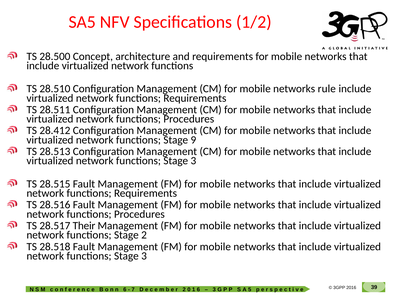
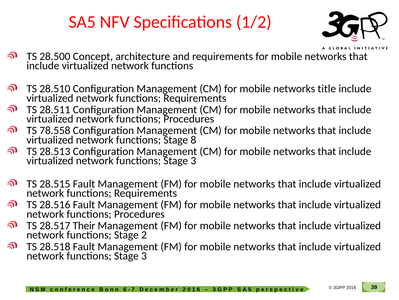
rule: rule -> title
28.412: 28.412 -> 78.558
9: 9 -> 8
